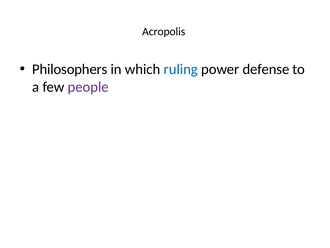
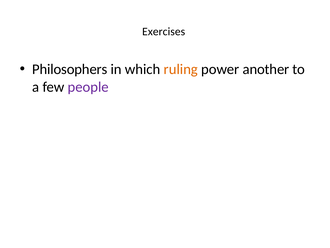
Acropolis: Acropolis -> Exercises
ruling colour: blue -> orange
defense: defense -> another
